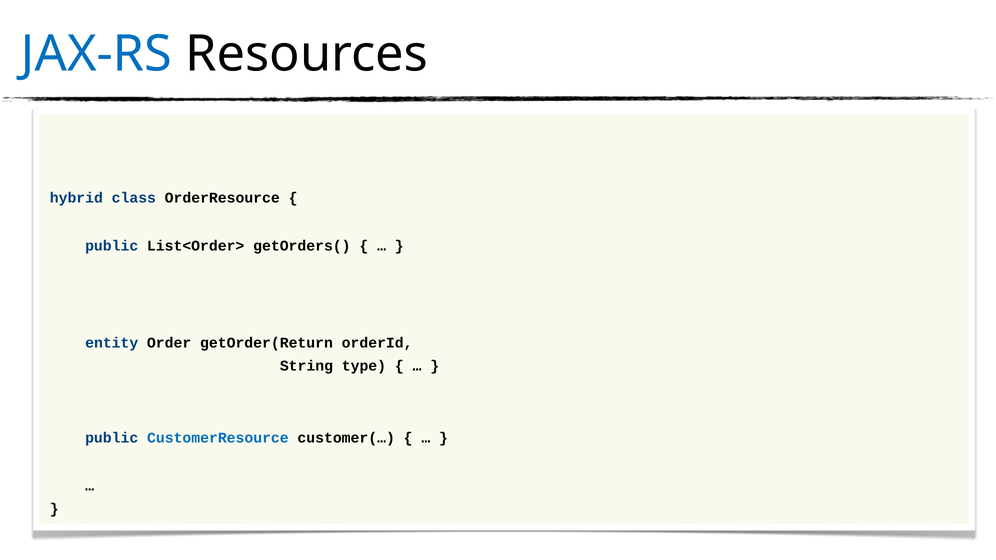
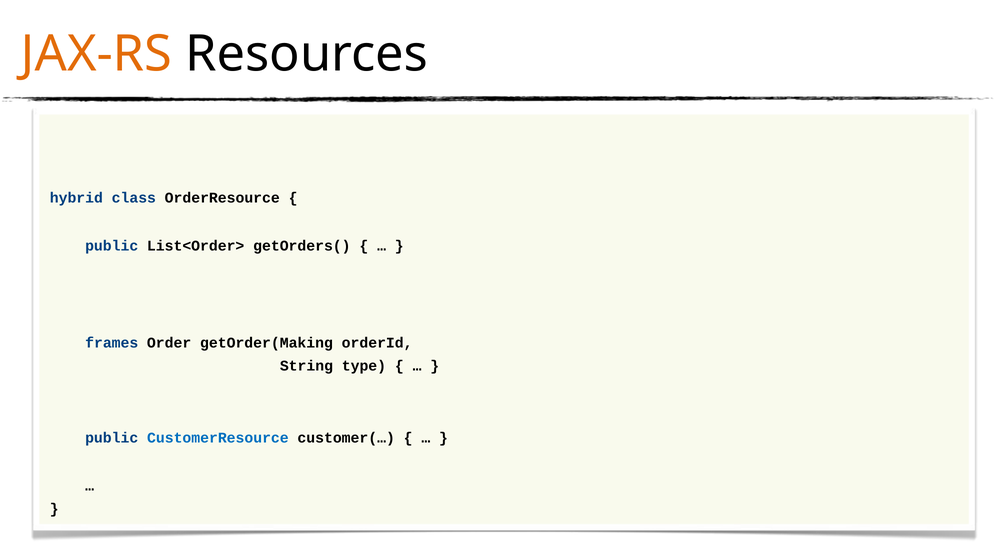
JAX-RS colour: blue -> orange
entity: entity -> frames
getOrder(Return: getOrder(Return -> getOrder(Making
